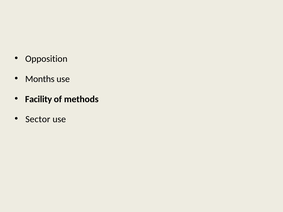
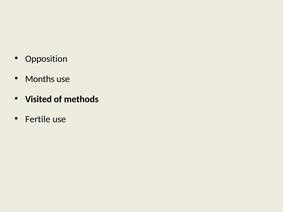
Facility: Facility -> Visited
Sector: Sector -> Fertile
